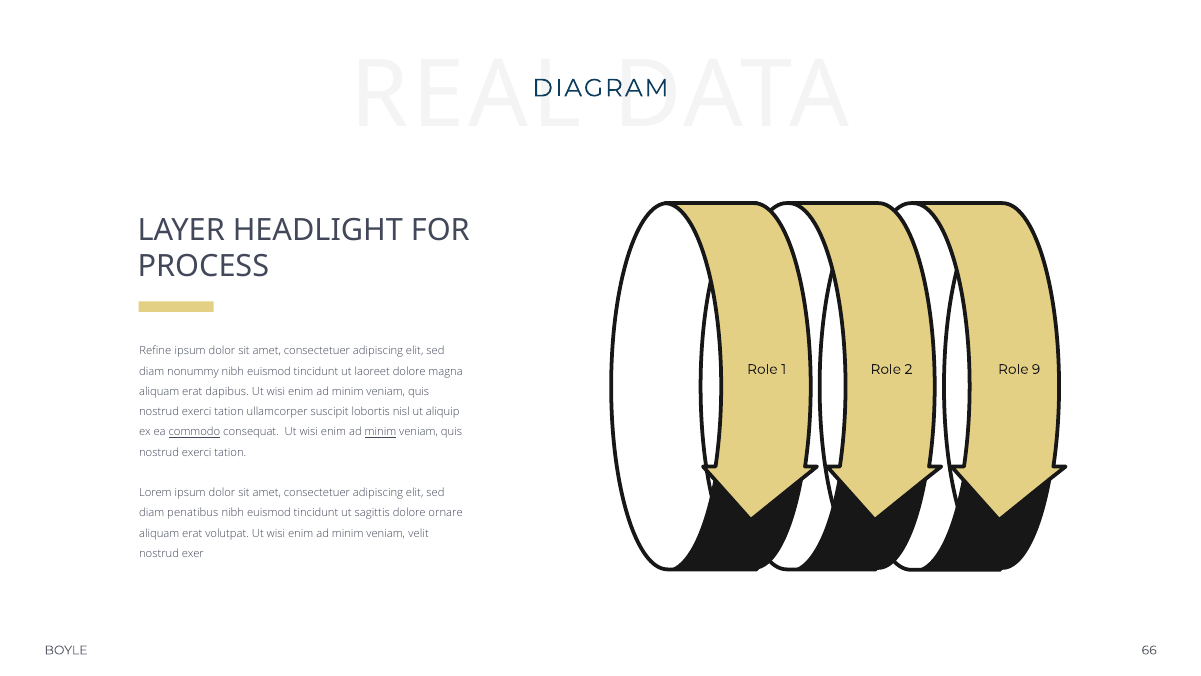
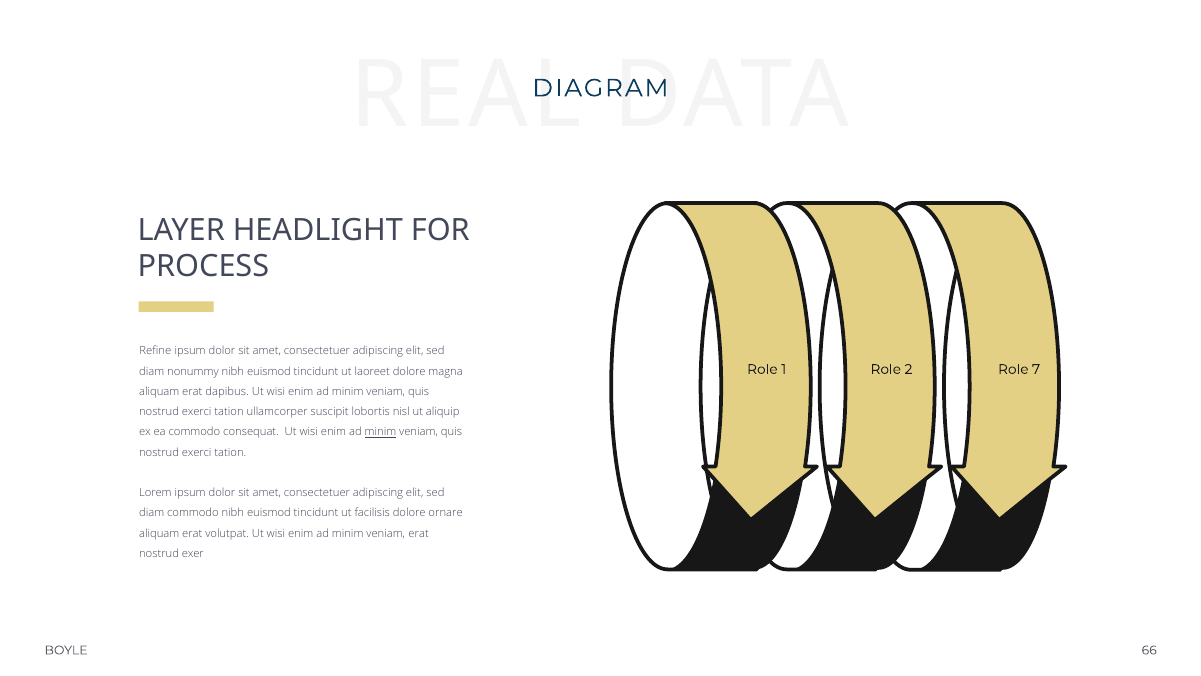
9: 9 -> 7
commodo at (194, 432) underline: present -> none
diam penatibus: penatibus -> commodo
sagittis: sagittis -> facilisis
veniam velit: velit -> erat
